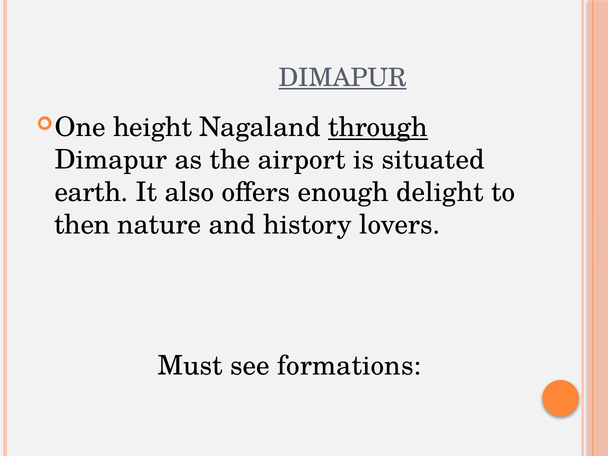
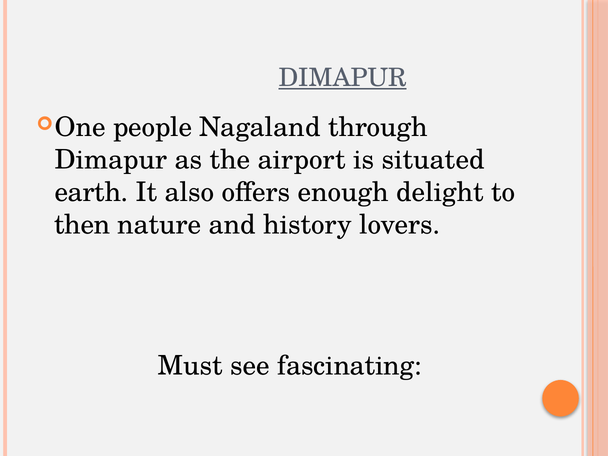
height: height -> people
through underline: present -> none
formations: formations -> fascinating
